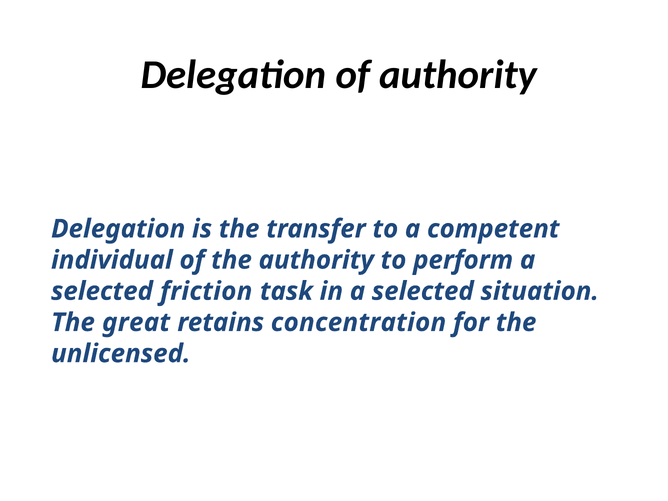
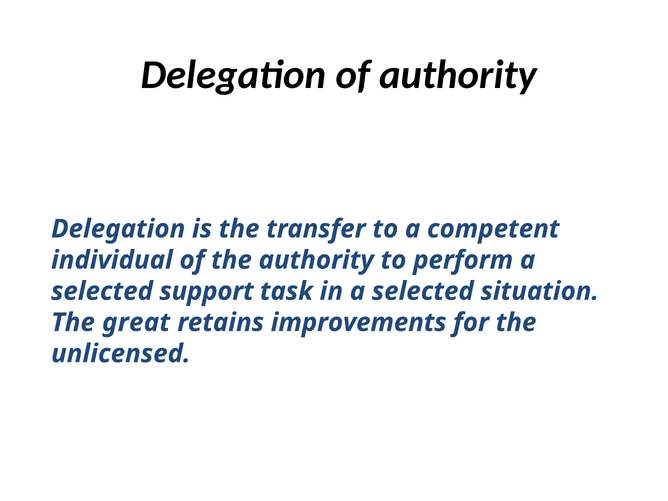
friction: friction -> support
concentration: concentration -> improvements
